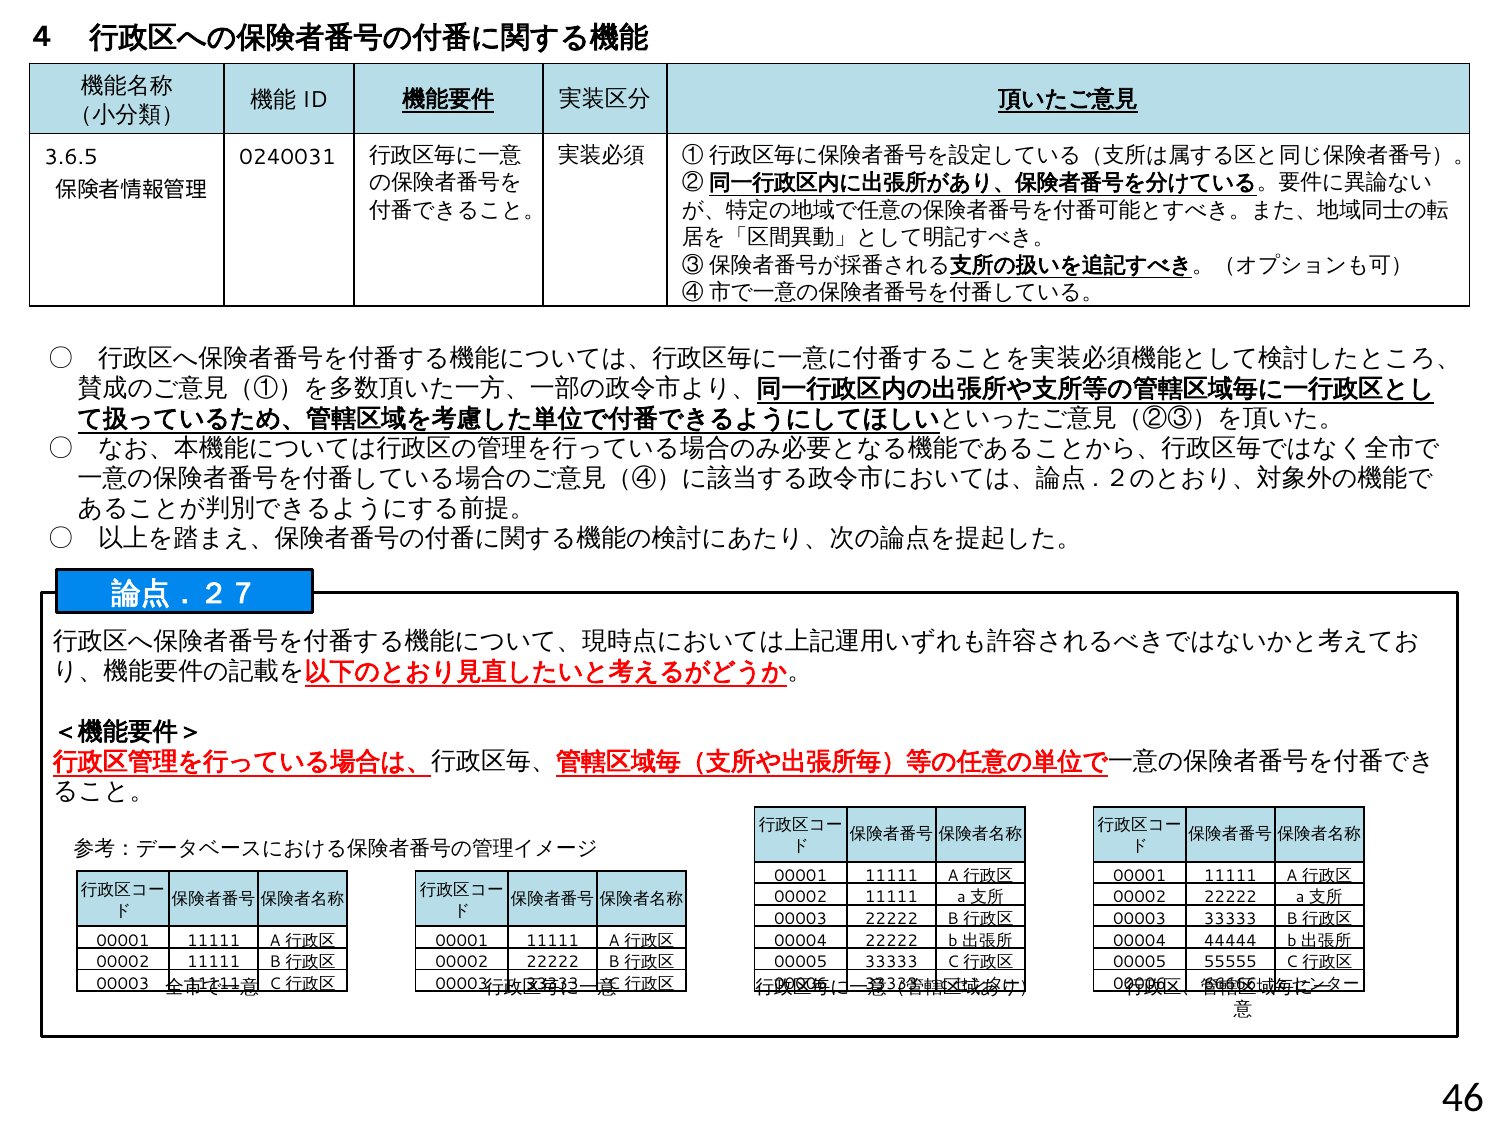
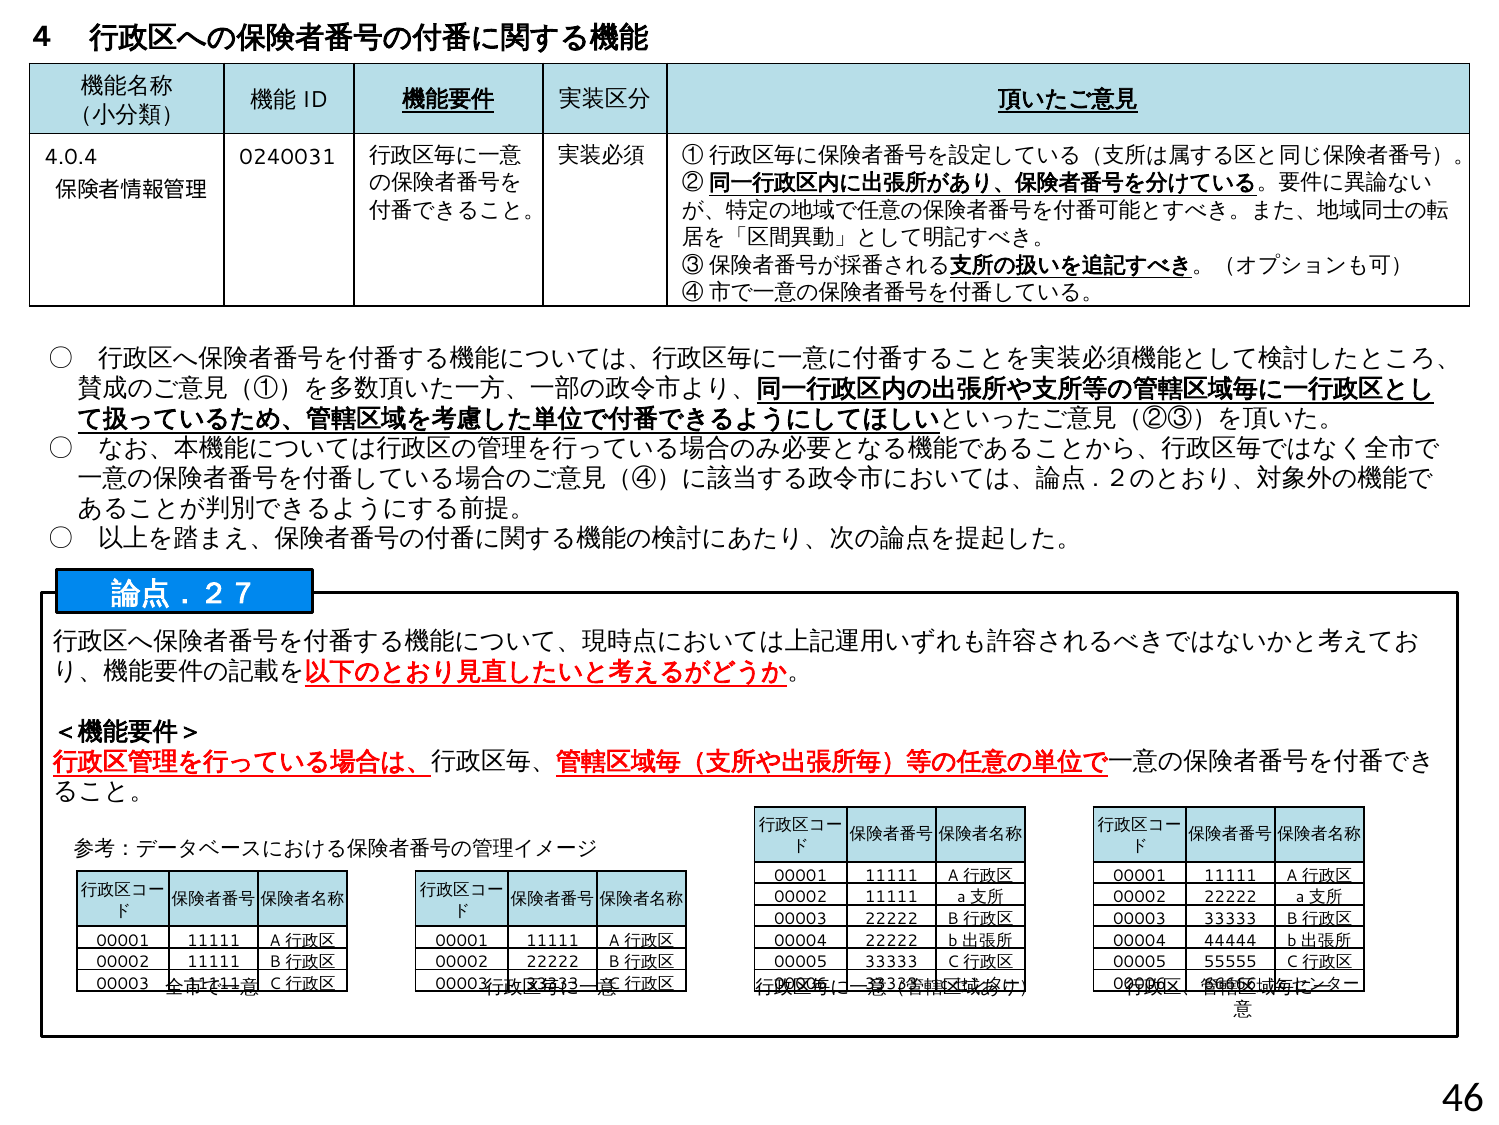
3.6.5: 3.6.5 -> 4.0.4
